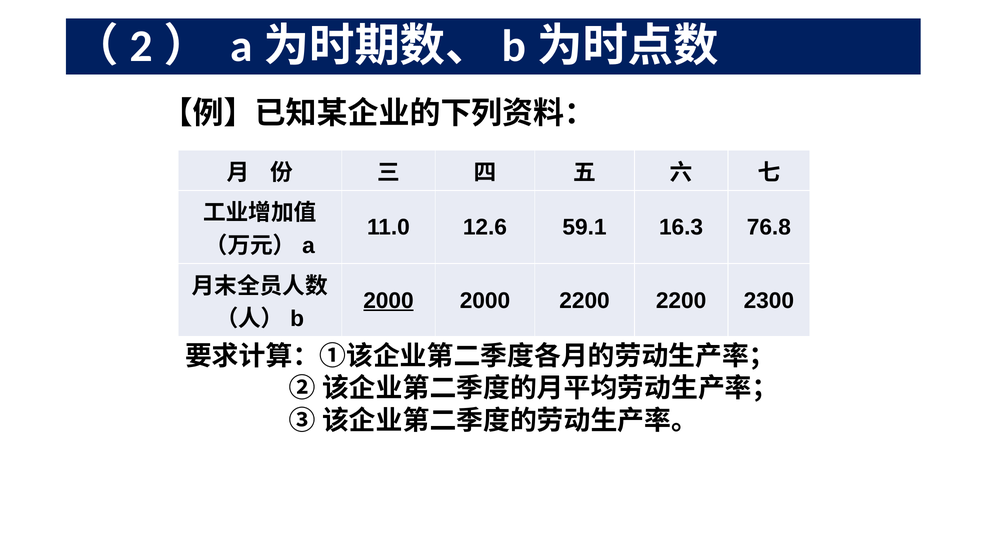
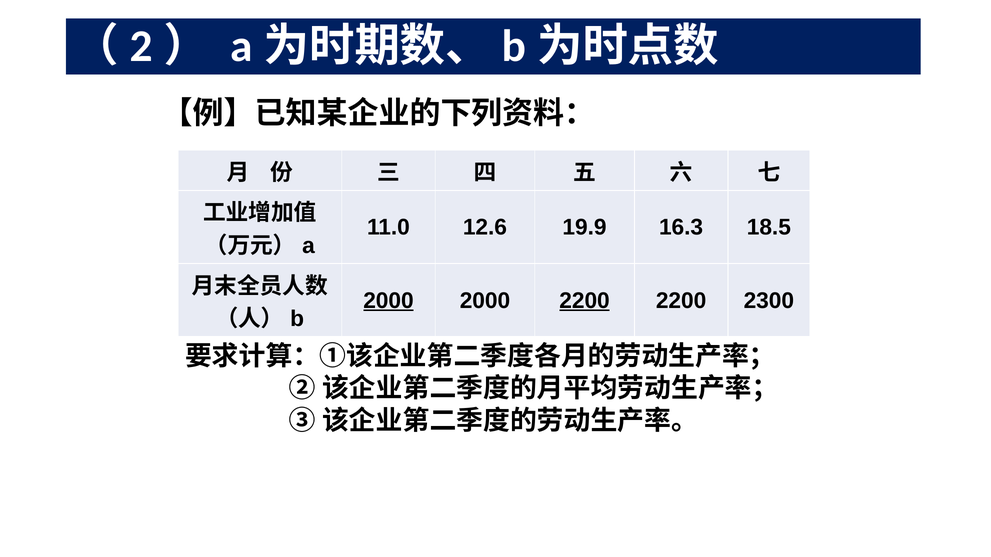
59.1: 59.1 -> 19.9
76.8: 76.8 -> 18.5
2200 at (585, 301) underline: none -> present
